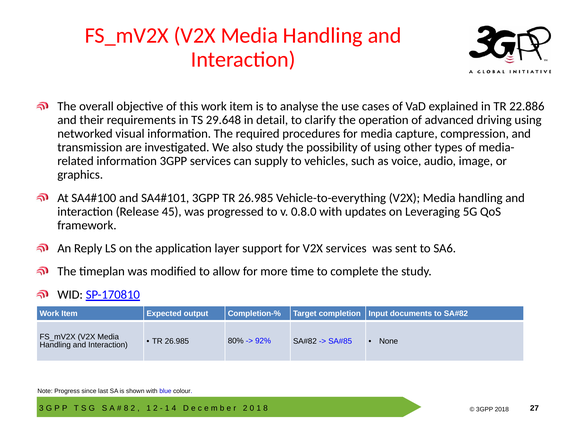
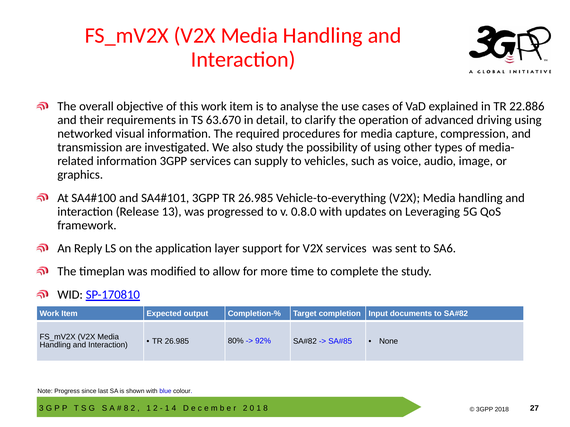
29.648: 29.648 -> 63.670
45: 45 -> 13
